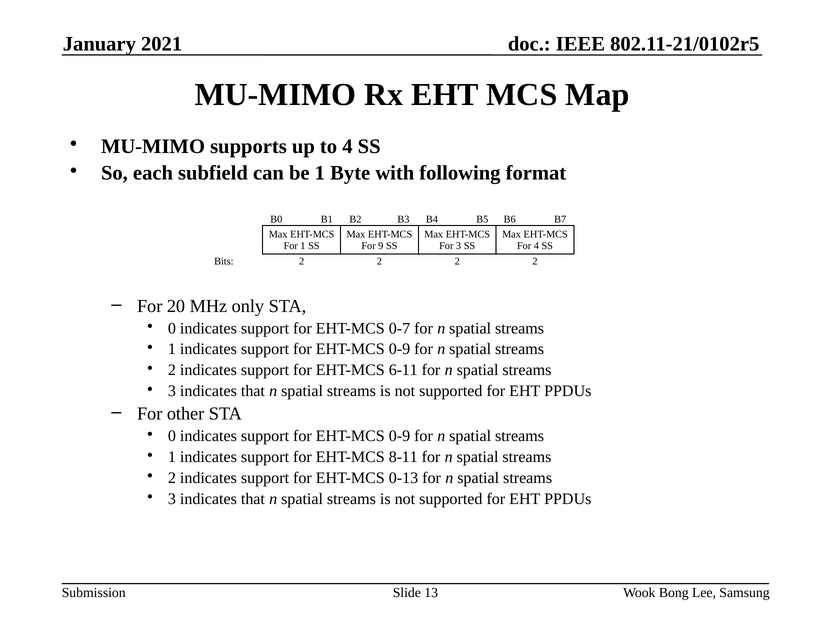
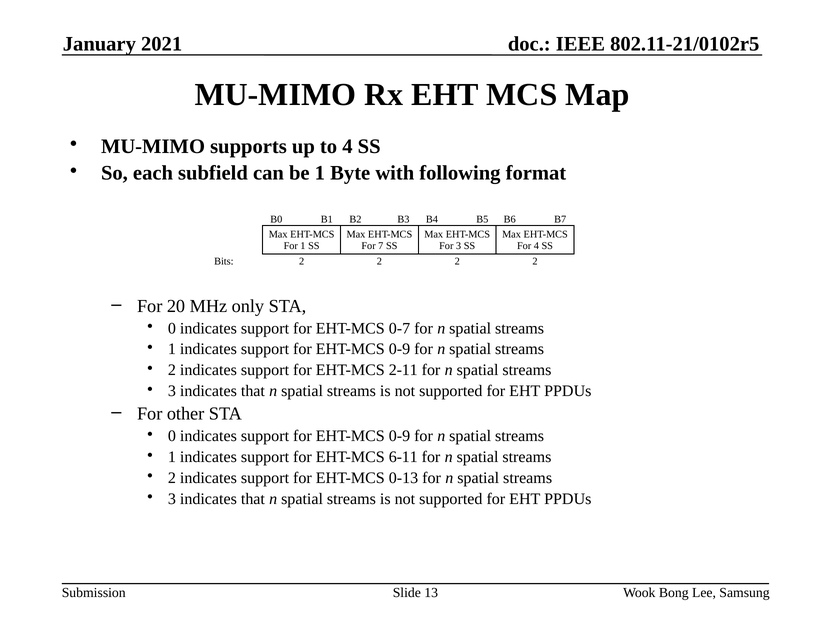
9: 9 -> 7
6-11: 6-11 -> 2-11
8-11: 8-11 -> 6-11
